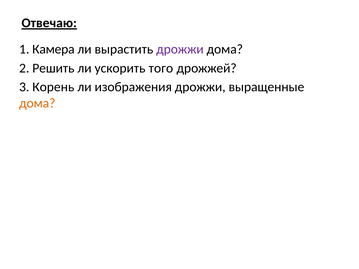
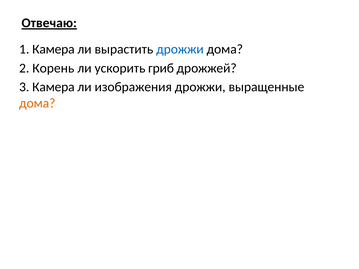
дрожжи at (180, 49) colour: purple -> blue
Решить: Решить -> Корень
того: того -> гриб
3 Корень: Корень -> Камера
